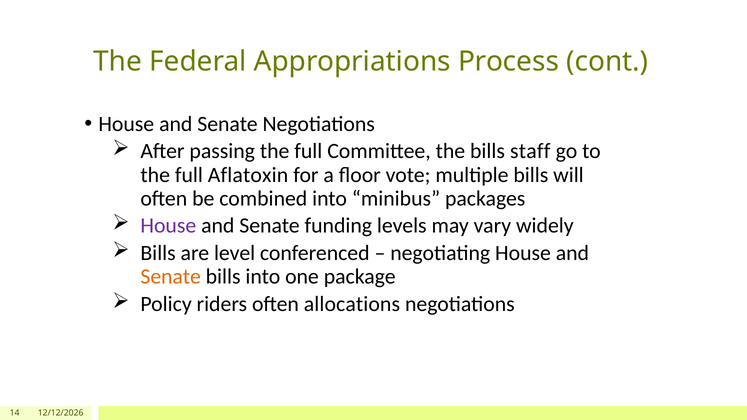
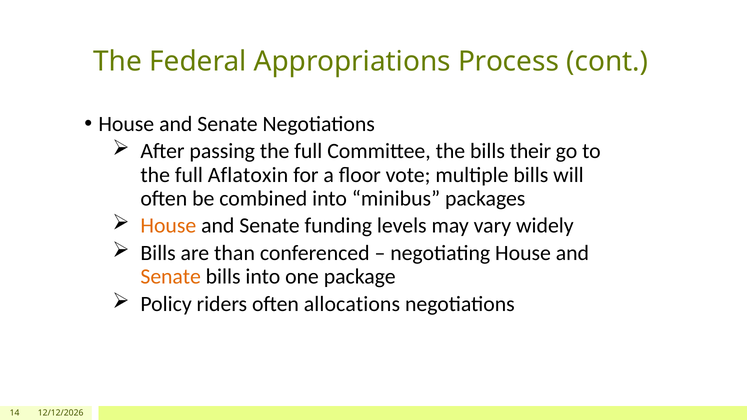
staff: staff -> their
House at (168, 226) colour: purple -> orange
level: level -> than
